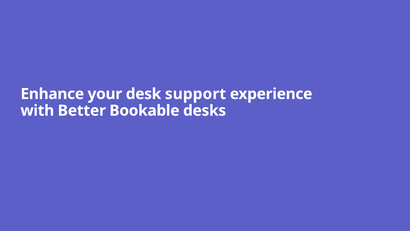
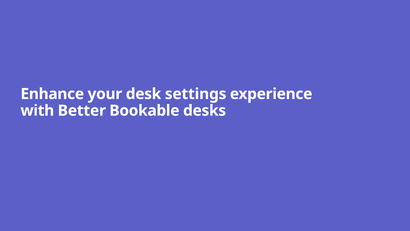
support: support -> settings
